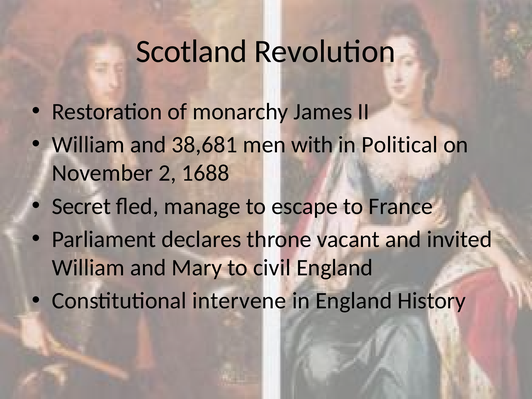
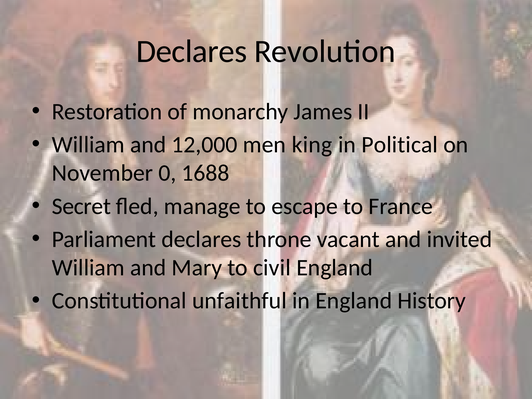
Scotland at (192, 51): Scotland -> Declares
38,681: 38,681 -> 12,000
with: with -> king
2: 2 -> 0
intervene: intervene -> unfaithful
